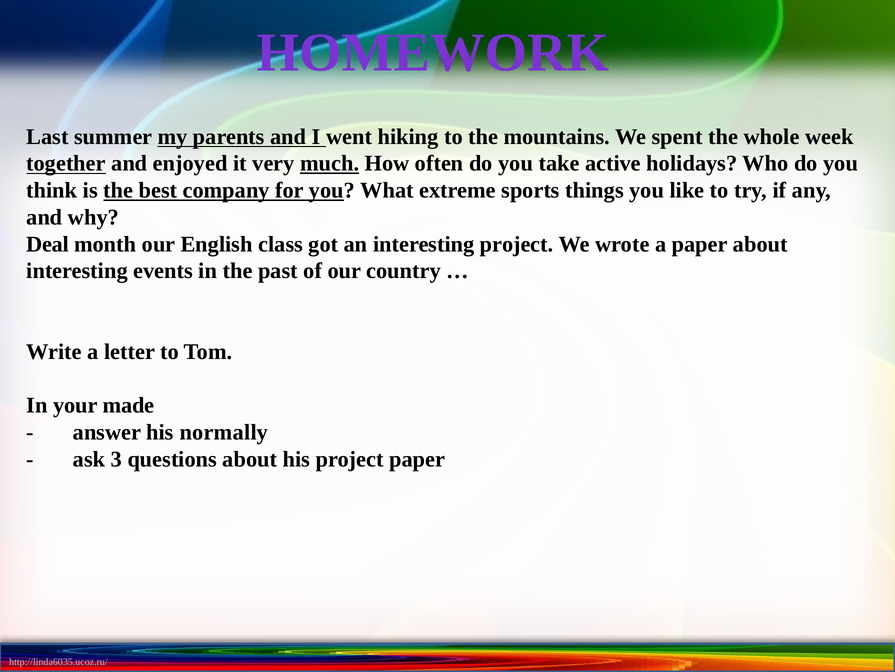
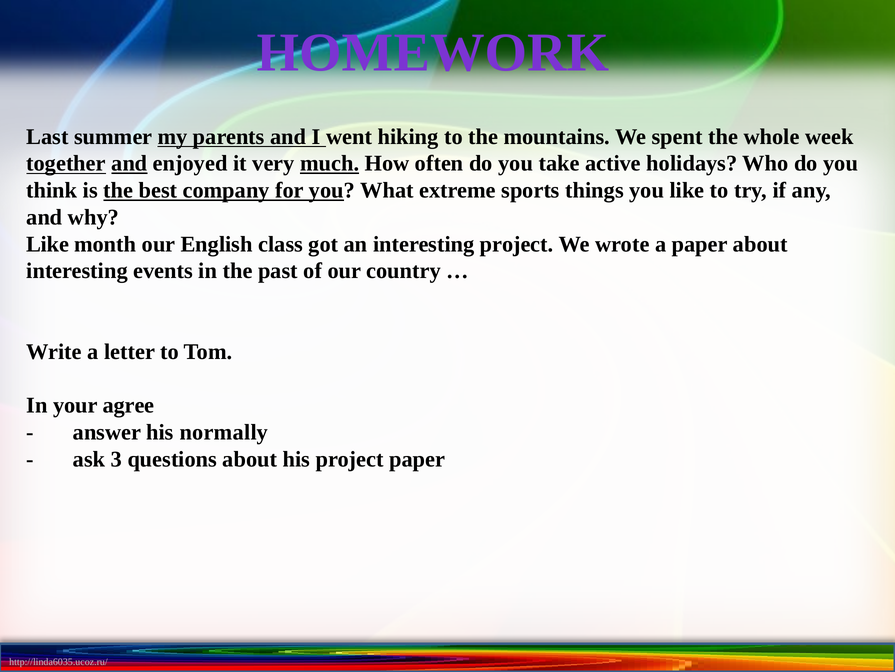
and at (129, 163) underline: none -> present
Deal at (48, 244): Deal -> Like
made: made -> agree
